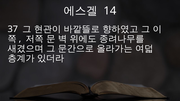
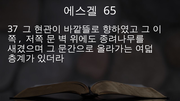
14: 14 -> 65
